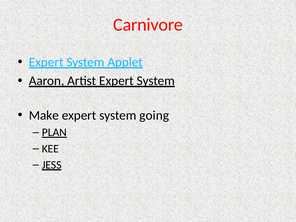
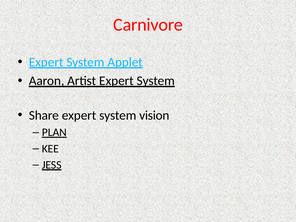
Make: Make -> Share
going: going -> vision
